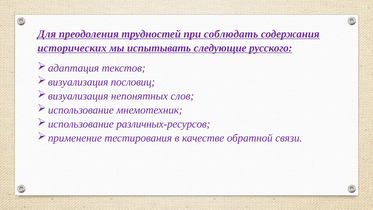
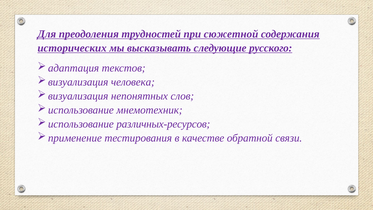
соблюдать: соблюдать -> сюжетной
испытывать: испытывать -> высказывать
пословиц: пословиц -> человека
